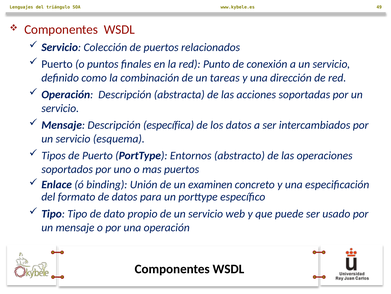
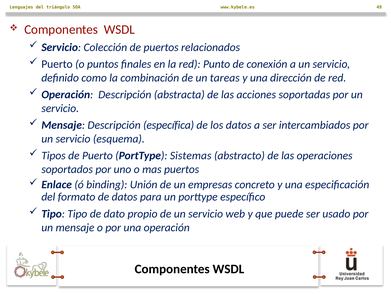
Entornos: Entornos -> Sistemas
examinen: examinen -> empresas
